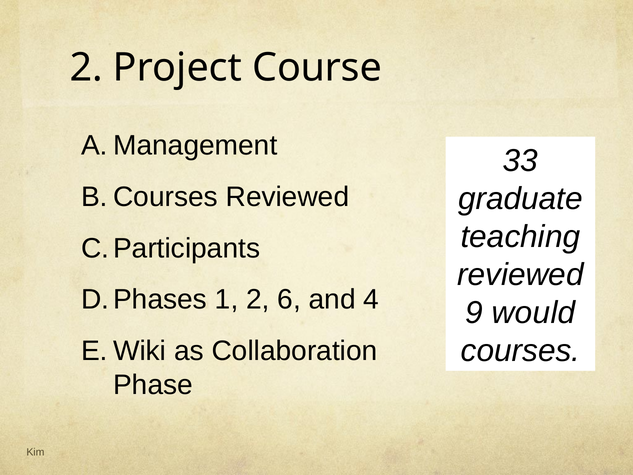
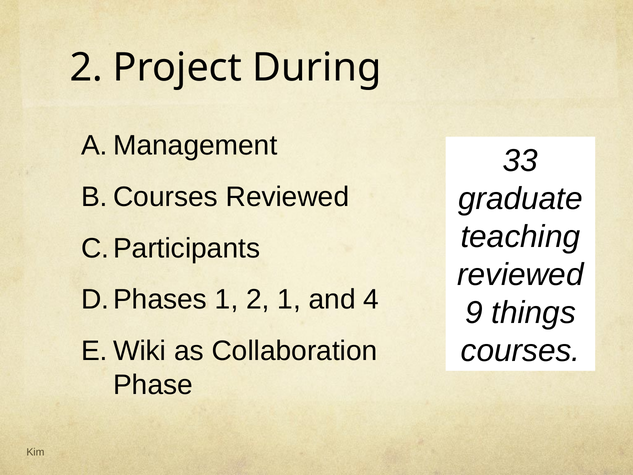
Course: Course -> During
2 6: 6 -> 1
would: would -> things
